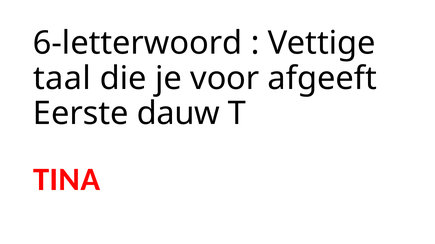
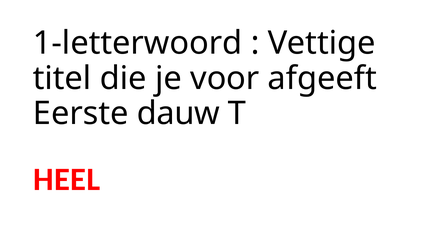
6-letterwoord: 6-letterwoord -> 1-letterwoord
taal: taal -> titel
TINA: TINA -> HEEL
